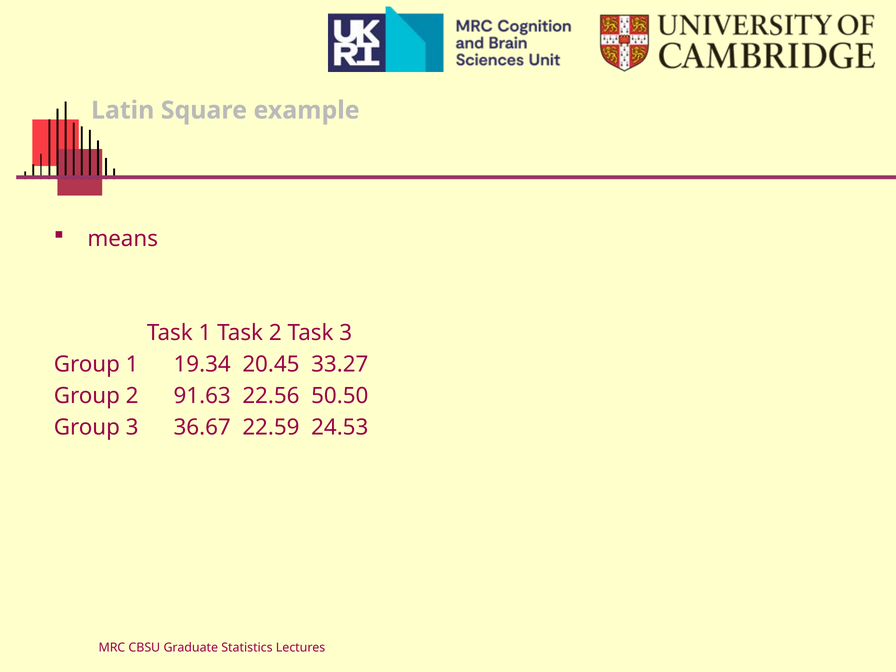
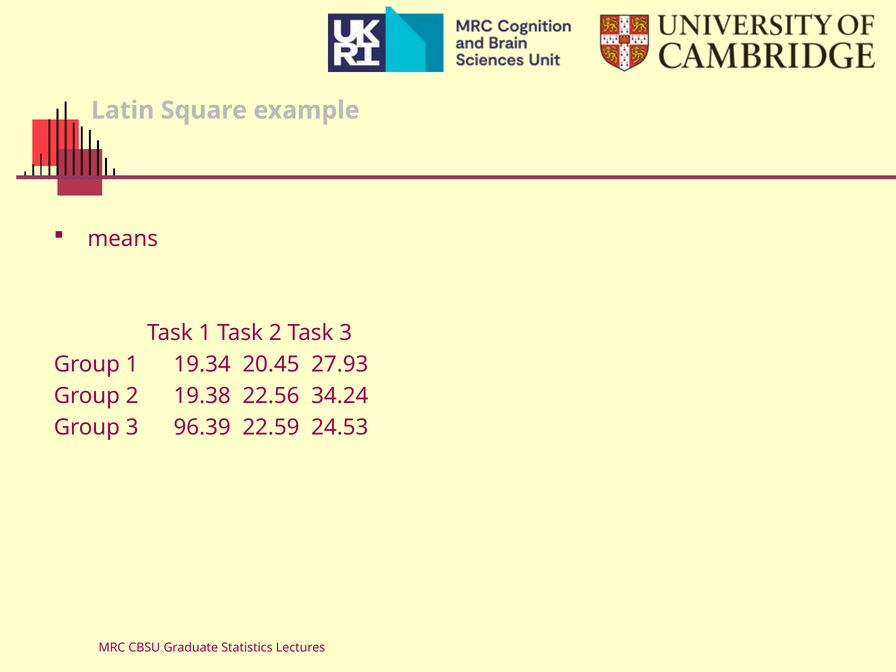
33.27: 33.27 -> 27.93
91.63: 91.63 -> 19.38
50.50: 50.50 -> 34.24
36.67: 36.67 -> 96.39
